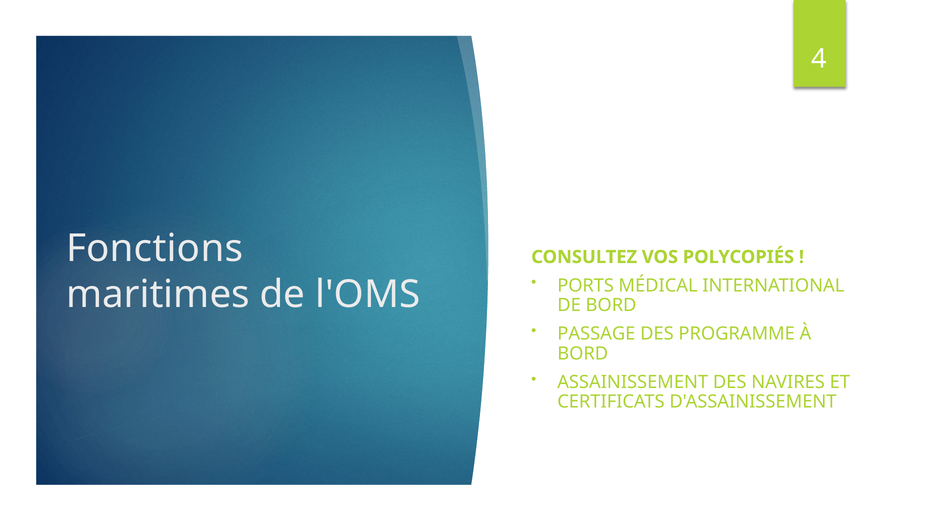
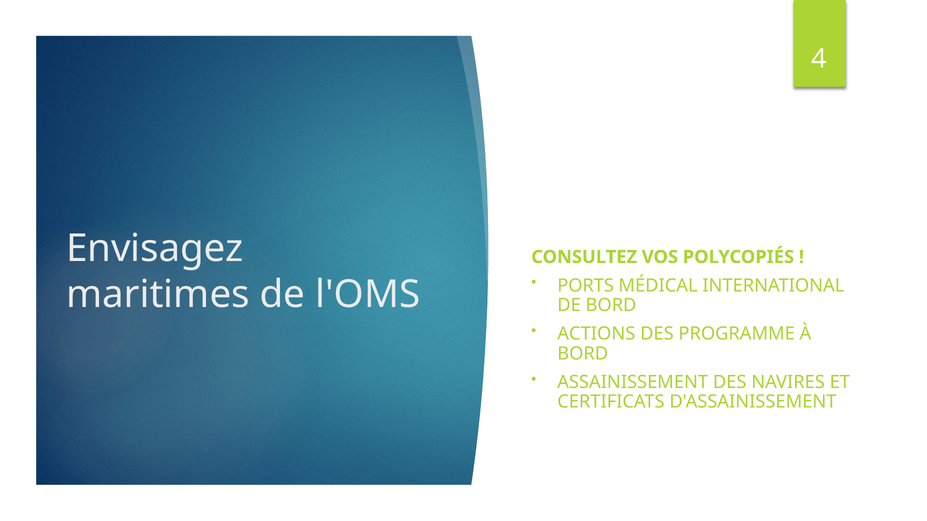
Fonctions: Fonctions -> Envisagez
PASSAGE: PASSAGE -> ACTIONS
